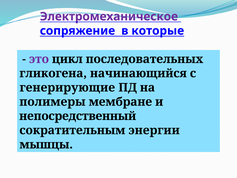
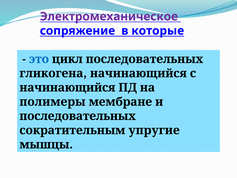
это colour: purple -> blue
генерирующие at (67, 87): генерирующие -> начинающийся
непосредственный at (78, 116): непосредственный -> последовательных
энергии: энергии -> упругие
